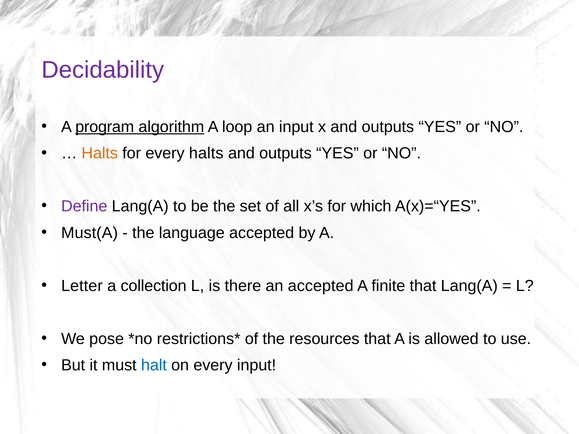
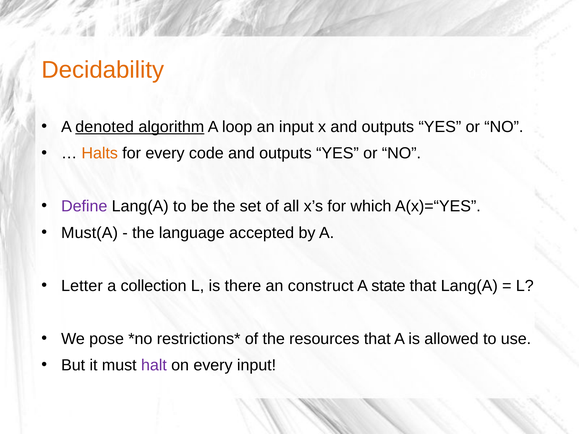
Decidability colour: purple -> orange
program: program -> denoted
every halts: halts -> code
an accepted: accepted -> construct
finite: finite -> state
halt colour: blue -> purple
